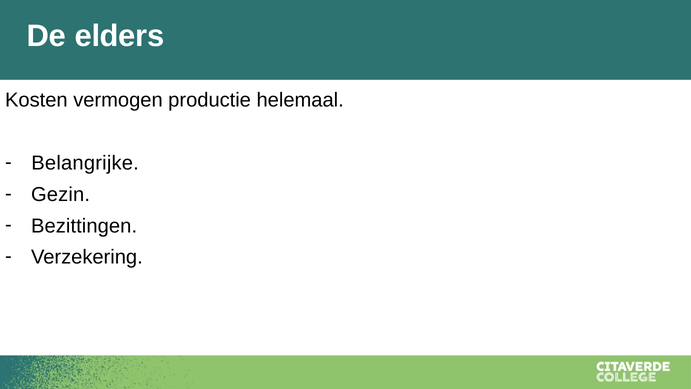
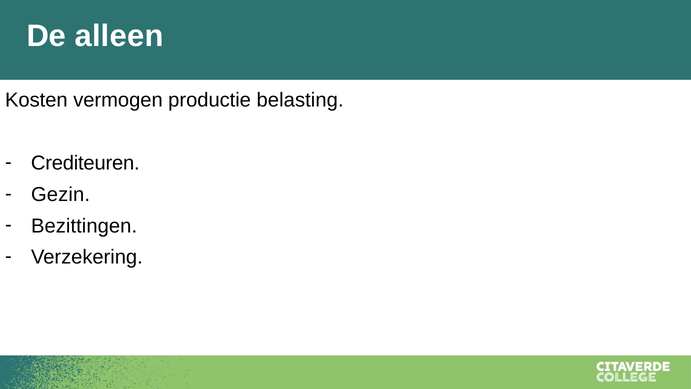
elders: elders -> alleen
helemaal: helemaal -> belasting
Belangrijke: Belangrijke -> Crediteuren
